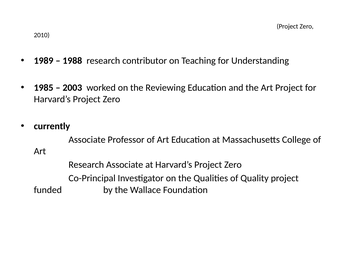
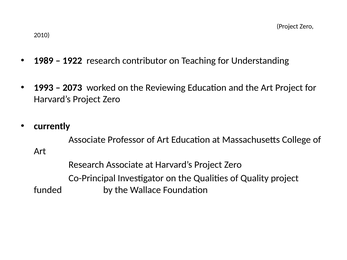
1988: 1988 -> 1922
1985: 1985 -> 1993
2003: 2003 -> 2073
